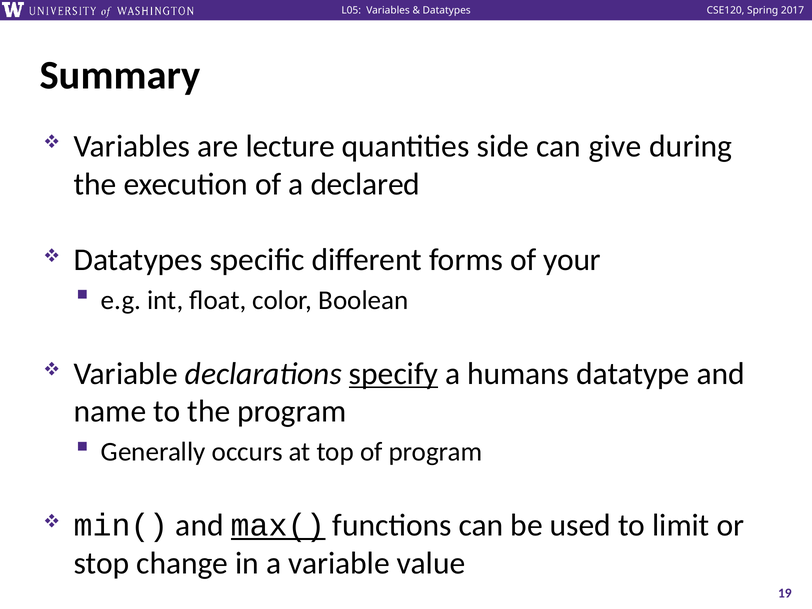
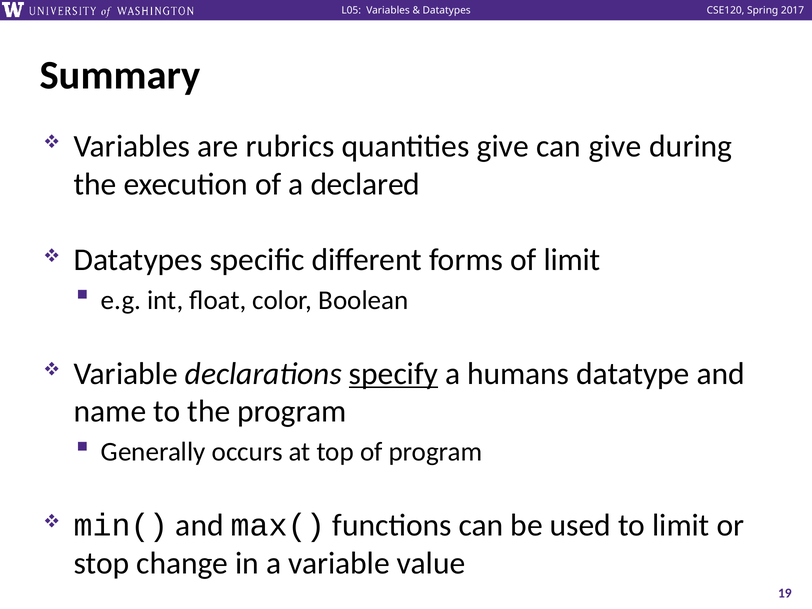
lecture: lecture -> rubrics
quantities side: side -> give
of your: your -> limit
max( underline: present -> none
